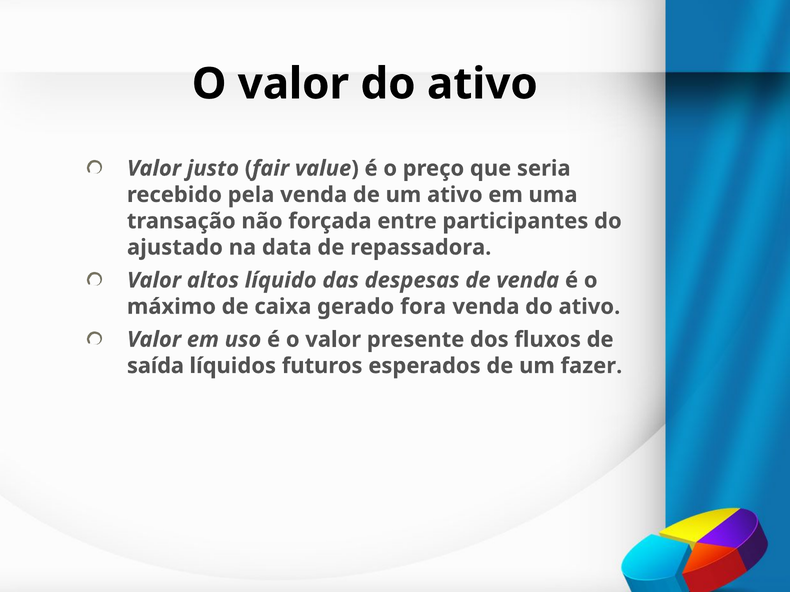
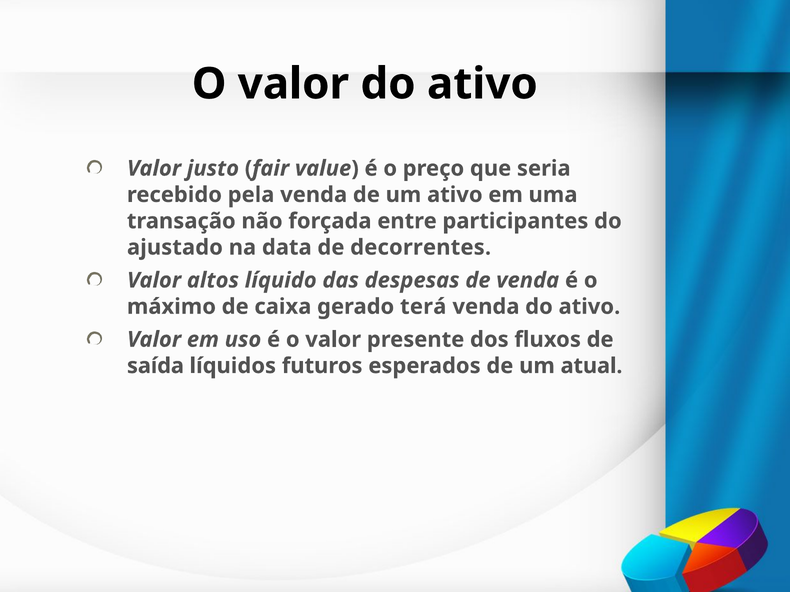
repassadora: repassadora -> decorrentes
fora: fora -> terá
fazer: fazer -> atual
